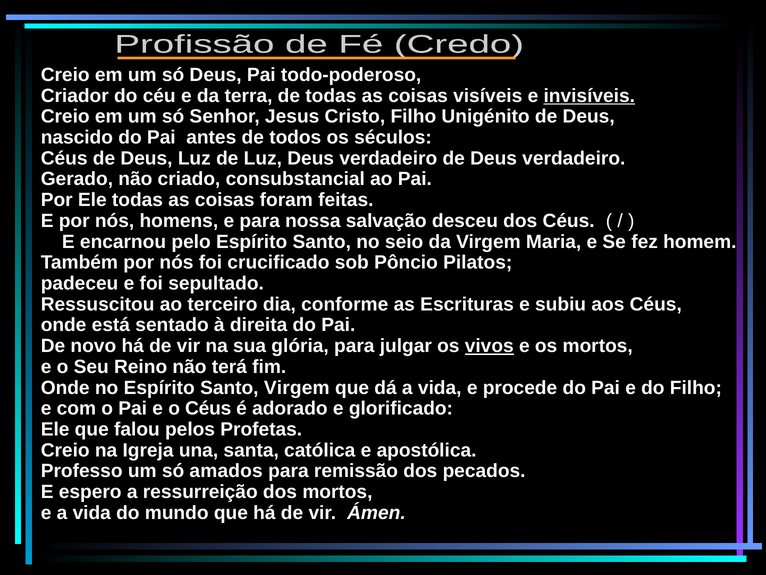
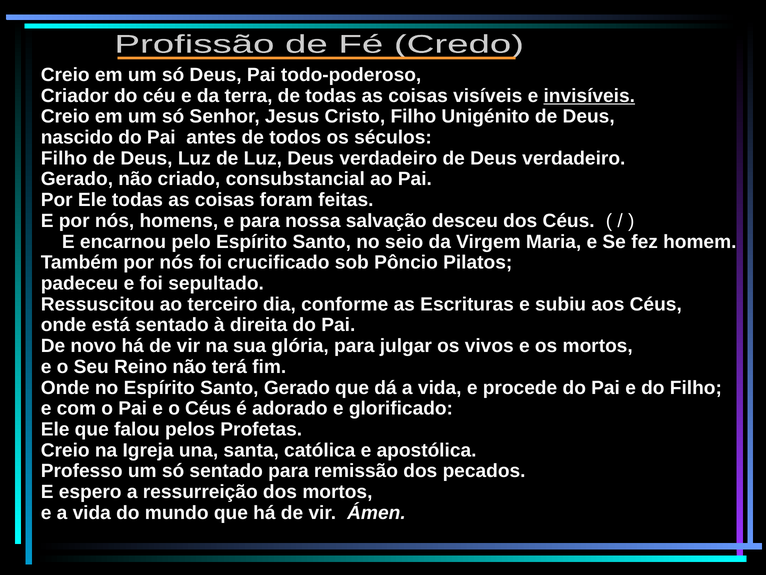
Céus at (64, 158): Céus -> Filho
vivos underline: present -> none
Santo Virgem: Virgem -> Gerado
só amados: amados -> sentado
